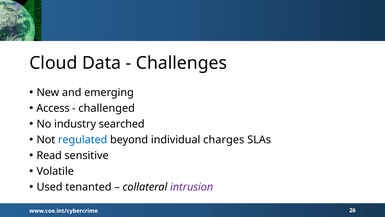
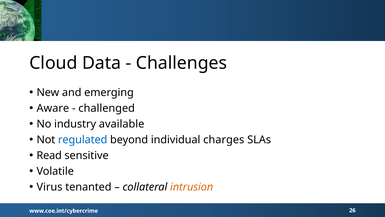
Access: Access -> Aware
searched: searched -> available
Used: Used -> Virus
intrusion colour: purple -> orange
